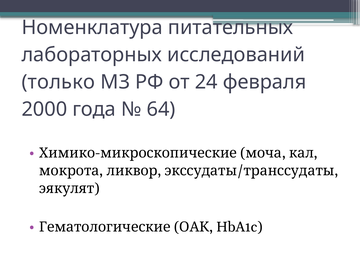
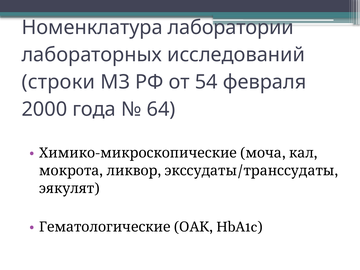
питательных: питательных -> лаборатории
только: только -> строки
24: 24 -> 54
